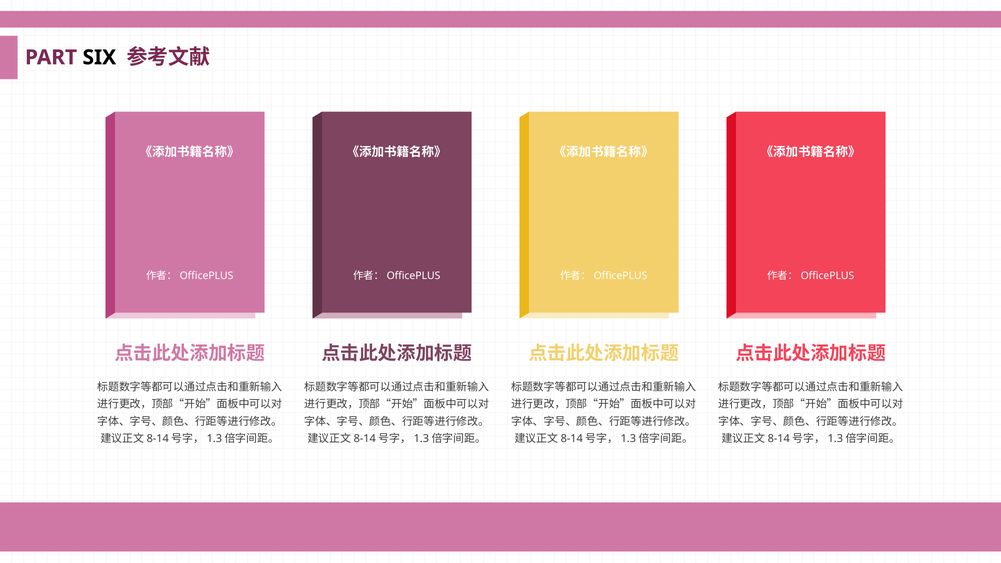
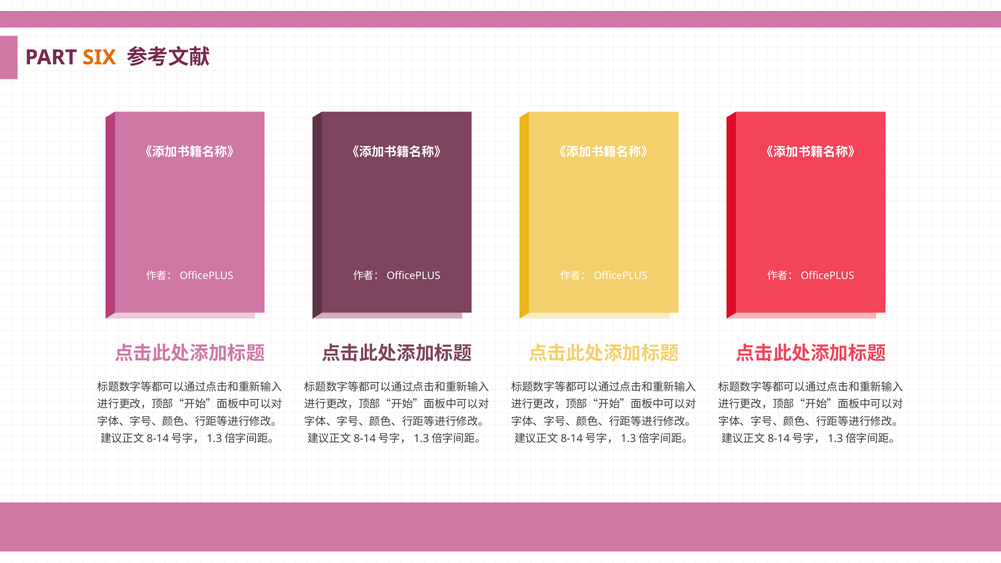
SIX colour: black -> orange
